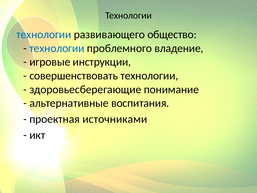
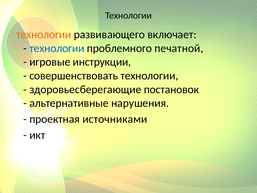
технологии at (44, 34) colour: blue -> orange
общество: общество -> включает
владение: владение -> печатной
понимание: понимание -> постановок
воспитания: воспитания -> нарушения
